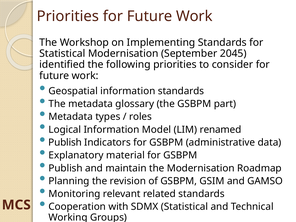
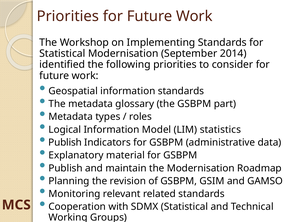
2045: 2045 -> 2014
renamed: renamed -> statistics
